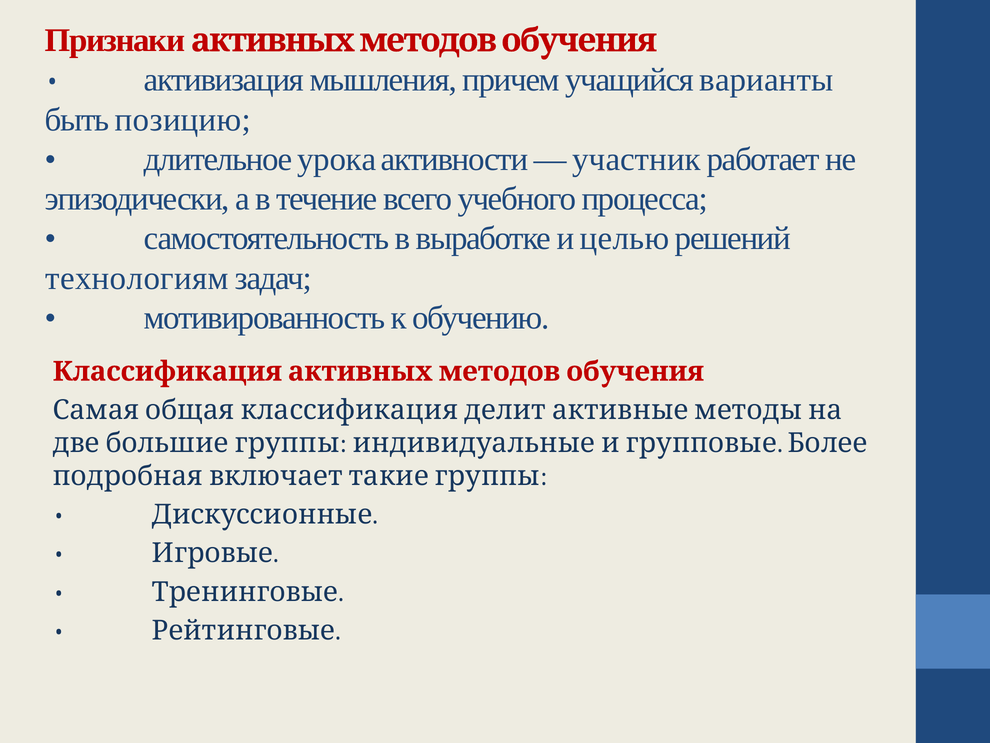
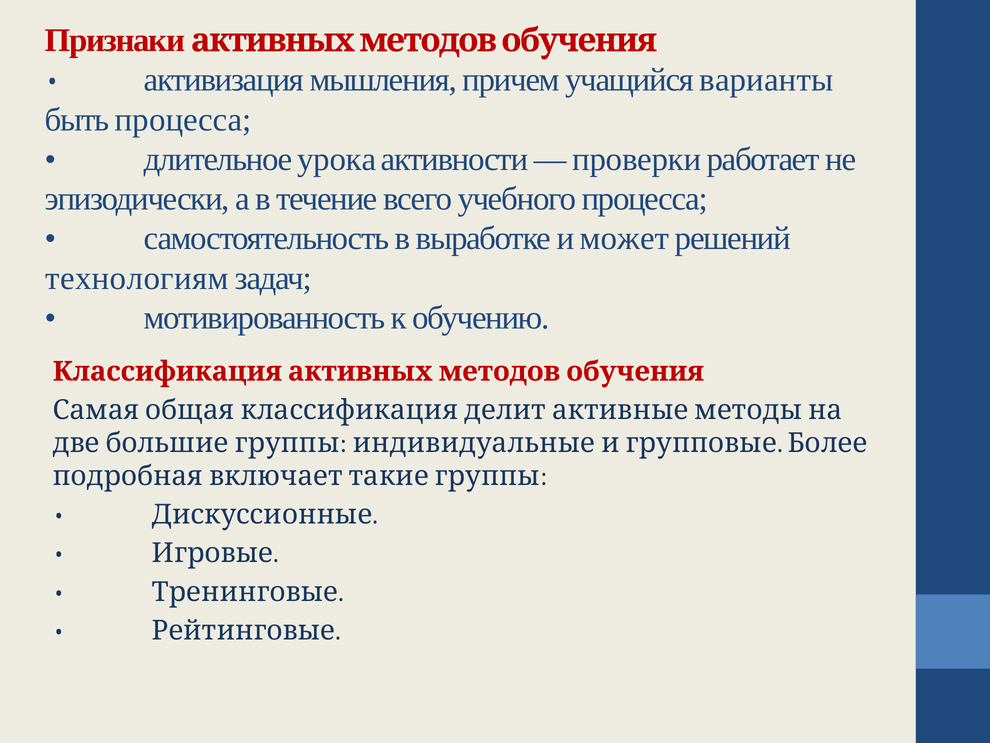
быть позицию: позицию -> процесса
участник: участник -> проверки
целью: целью -> может
